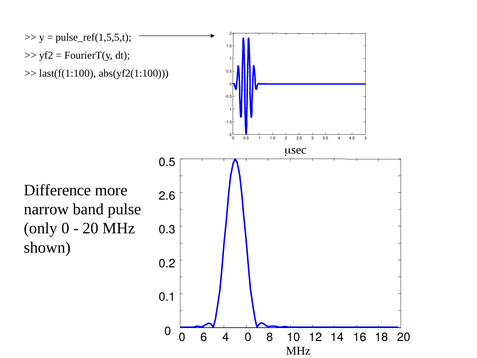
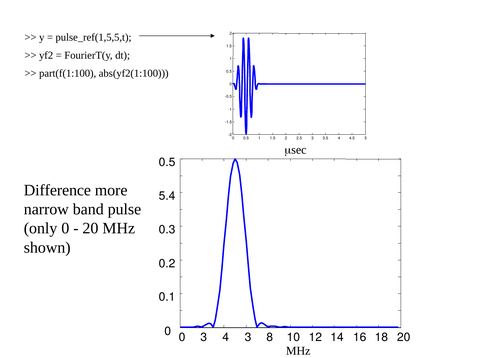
last(f(1:100: last(f(1:100 -> part(f(1:100
2.6: 2.6 -> 5.4
0 6: 6 -> 3
4 0: 0 -> 3
